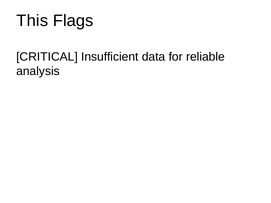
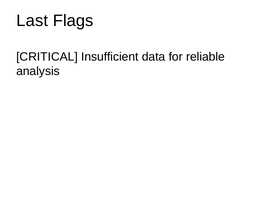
This: This -> Last
